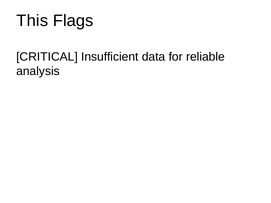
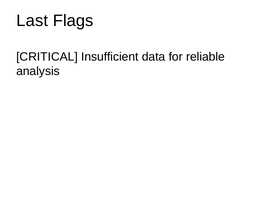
This: This -> Last
